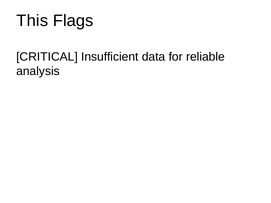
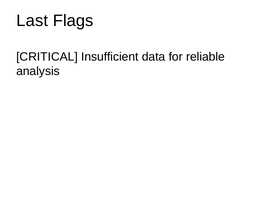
This: This -> Last
